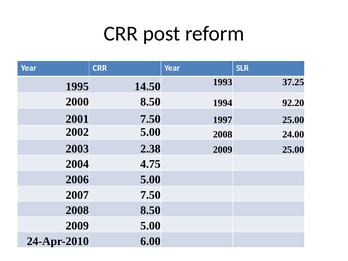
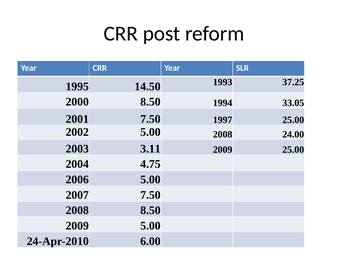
92.20: 92.20 -> 33.05
2.38: 2.38 -> 3.11
